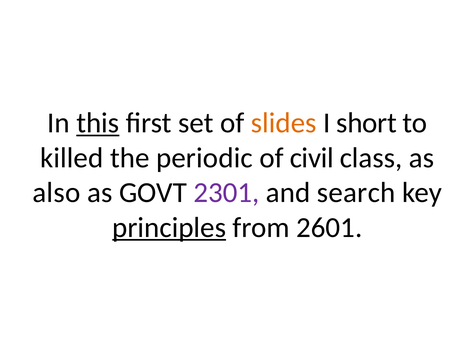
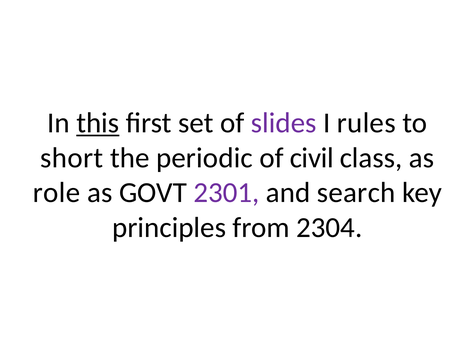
slides colour: orange -> purple
short: short -> rules
killed: killed -> short
also: also -> role
principles underline: present -> none
2601: 2601 -> 2304
